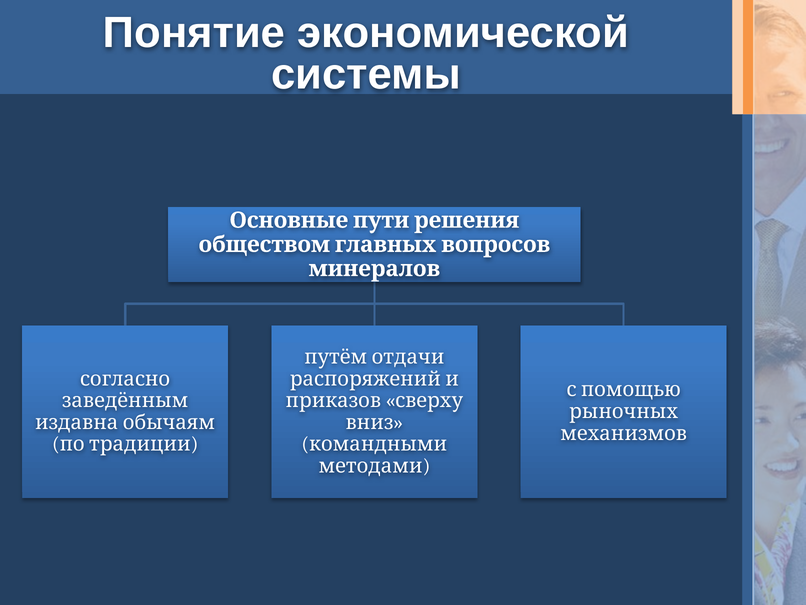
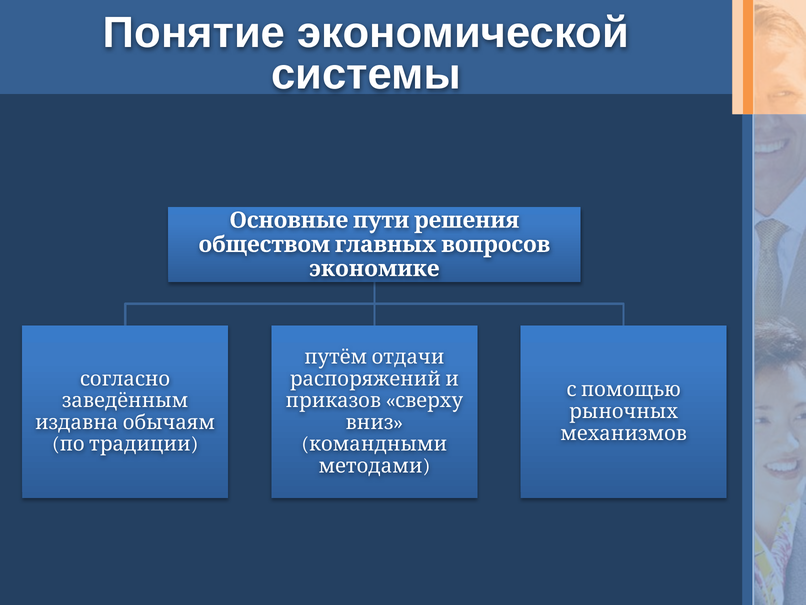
минералов: минералов -> экономике
